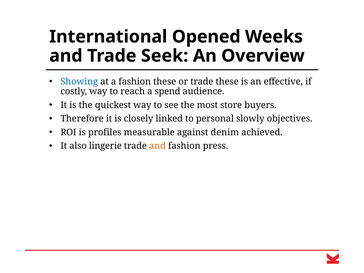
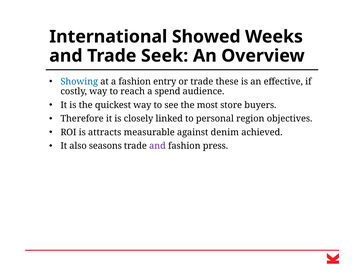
Opened: Opened -> Showed
fashion these: these -> entry
slowly: slowly -> region
profiles: profiles -> attracts
lingerie: lingerie -> seasons
and at (157, 146) colour: orange -> purple
